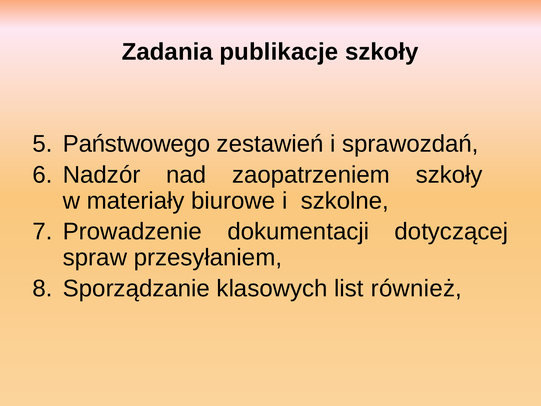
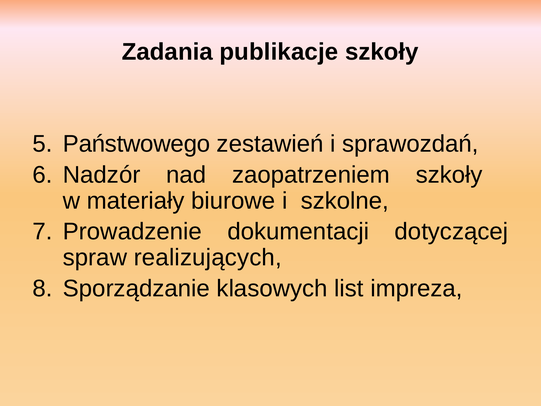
przesyłaniem: przesyłaniem -> realizujących
również: również -> impreza
